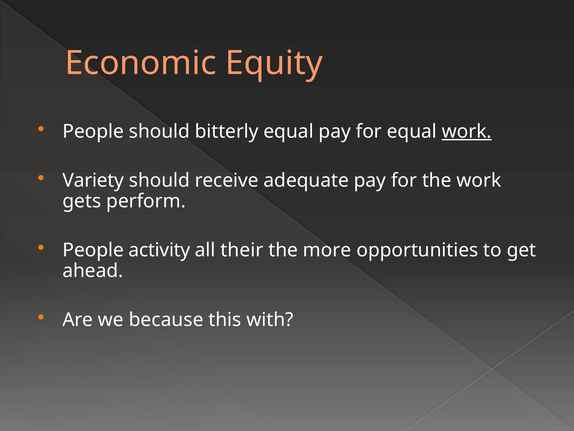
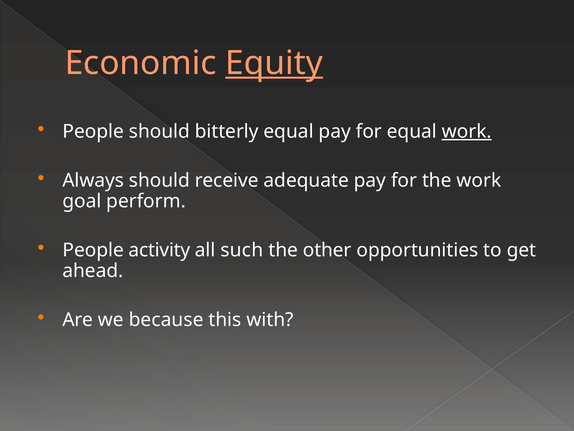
Equity underline: none -> present
Variety: Variety -> Always
gets: gets -> goal
their: their -> such
more: more -> other
